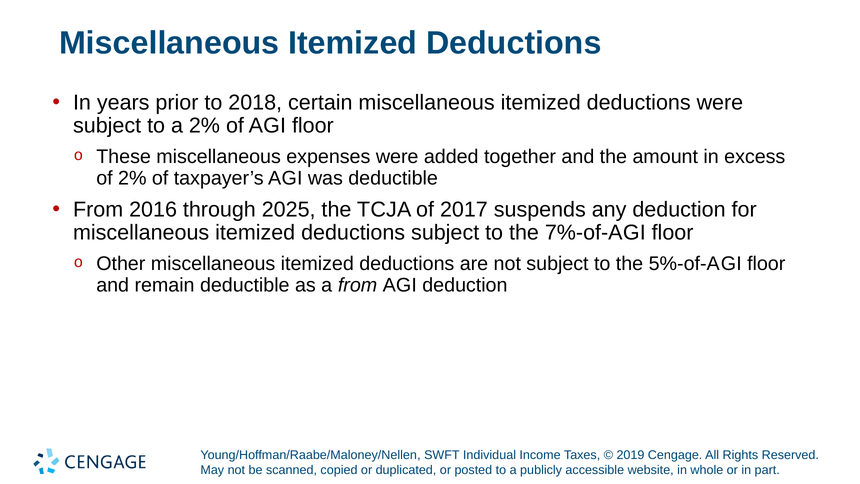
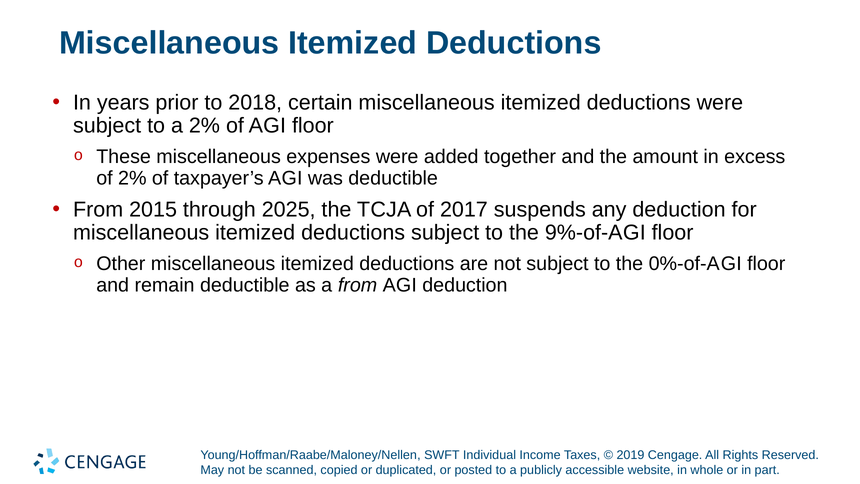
2016: 2016 -> 2015
7%-of-A: 7%-of-A -> 9%-of-A
5%-of-A: 5%-of-A -> 0%-of-A
